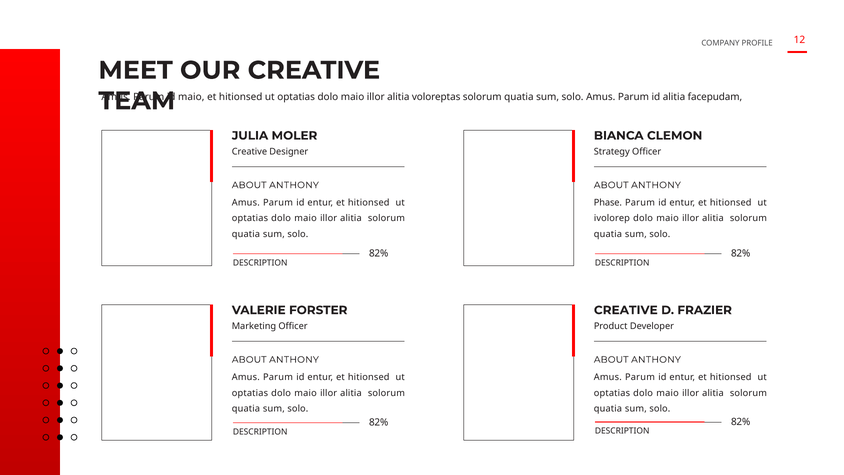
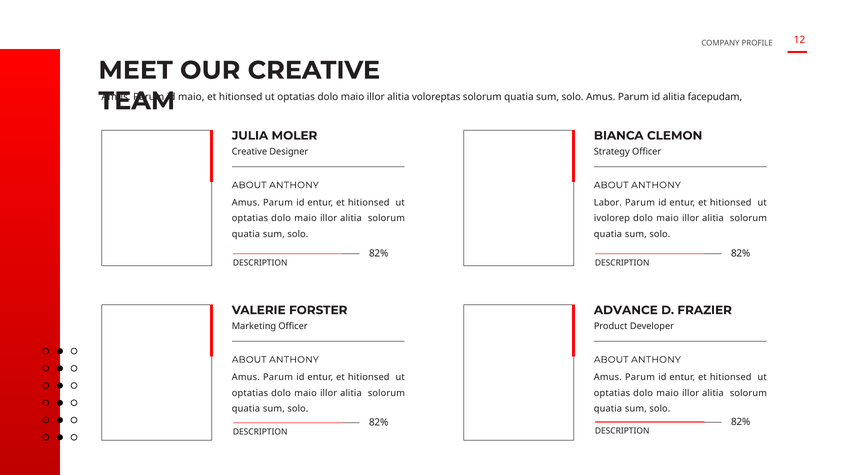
Phase: Phase -> Labor
CREATIVE at (626, 310): CREATIVE -> ADVANCE
